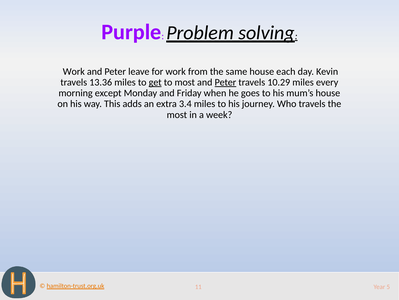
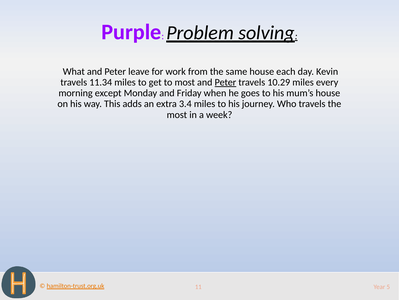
Work at (74, 71): Work -> What
13.36: 13.36 -> 11.34
get underline: present -> none
